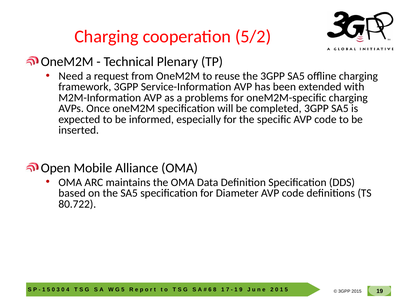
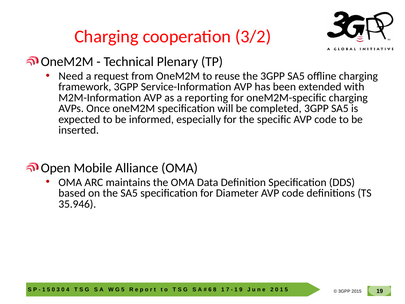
5/2: 5/2 -> 3/2
problems: problems -> reporting
80.722: 80.722 -> 35.946
